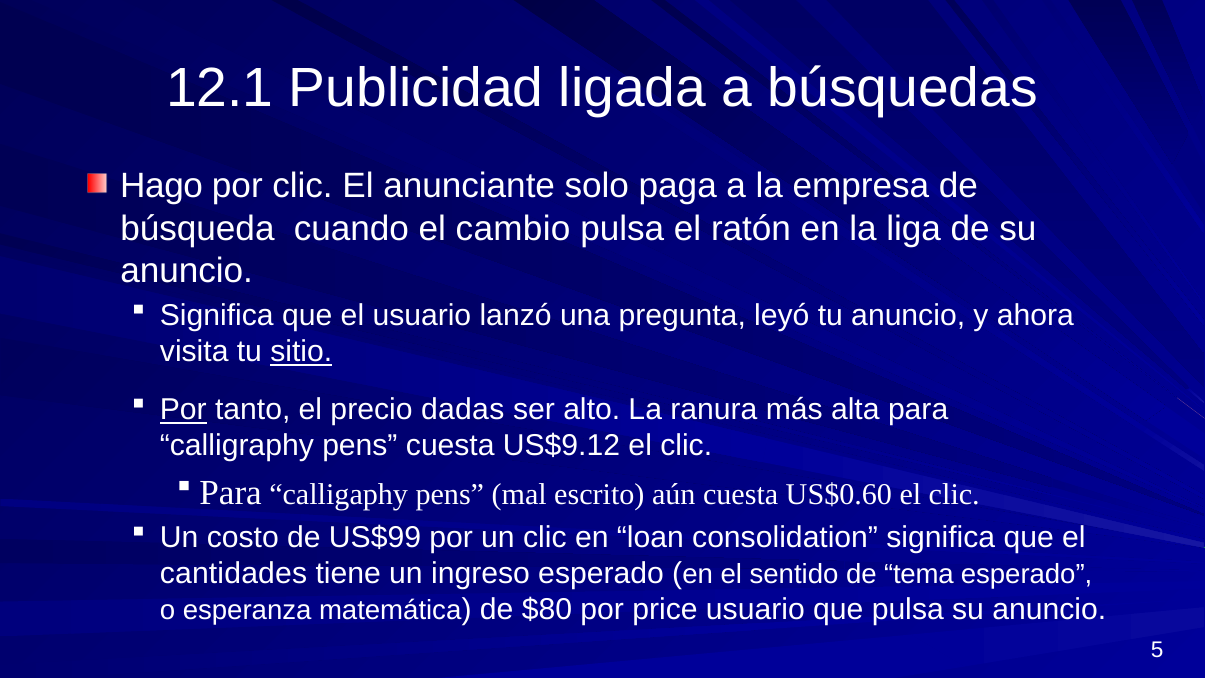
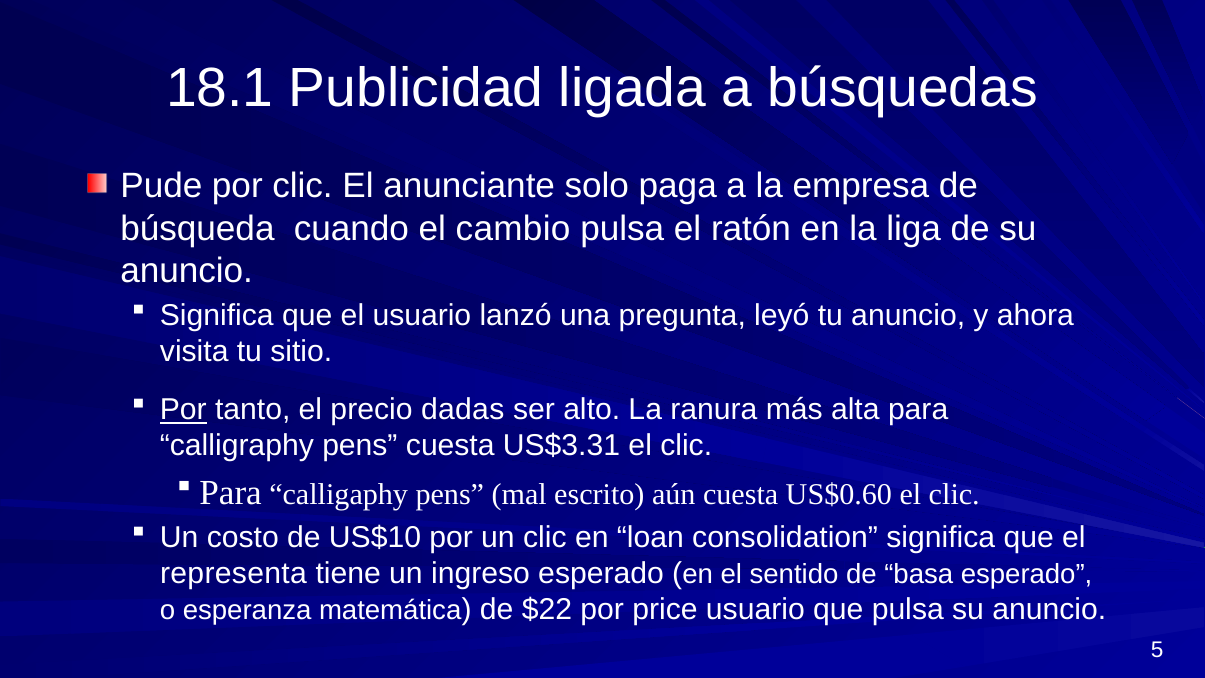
12.1: 12.1 -> 18.1
Hago: Hago -> Pude
sitio underline: present -> none
US$9.12: US$9.12 -> US$3.31
US$99: US$99 -> US$10
cantidades: cantidades -> representa
tema: tema -> basa
$80: $80 -> $22
